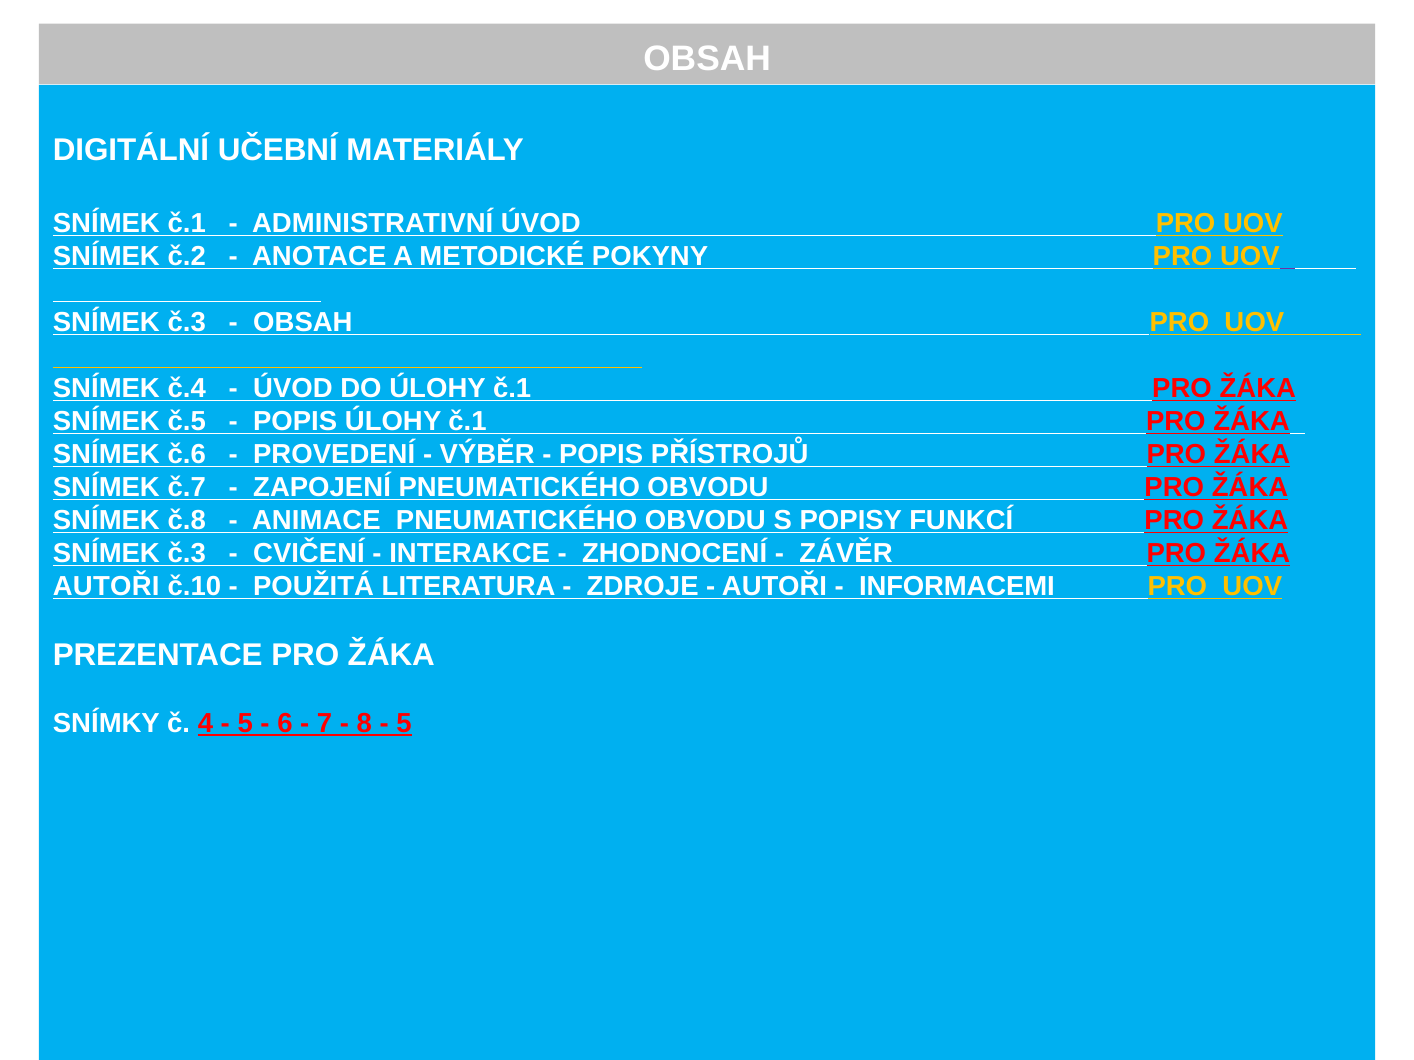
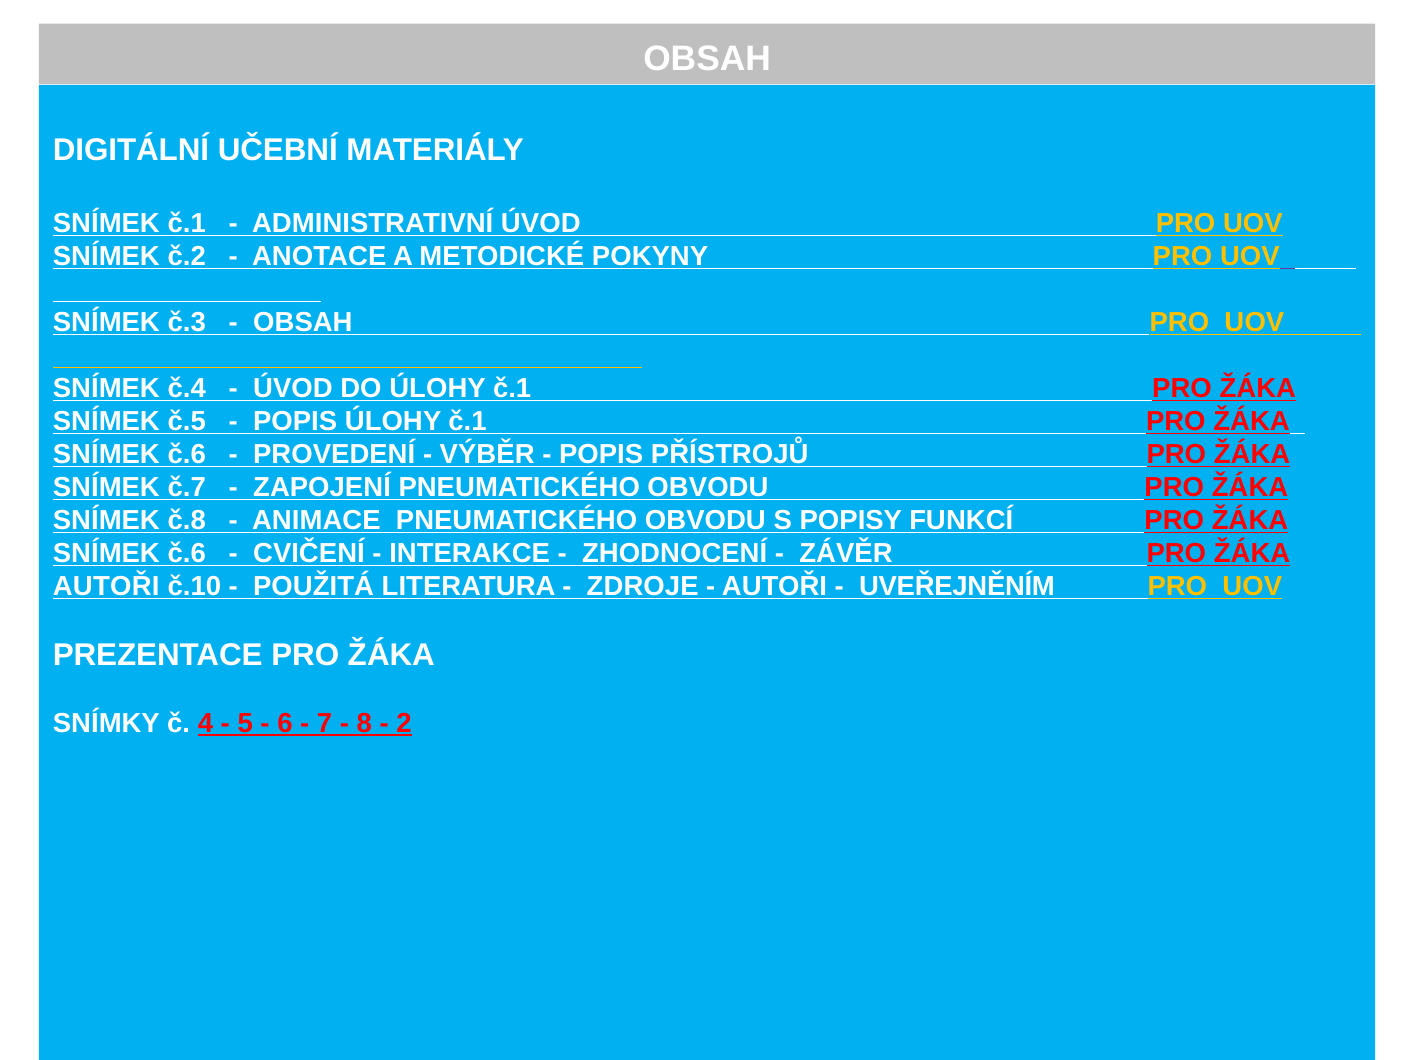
č.3 at (187, 554): č.3 -> č.6
INFORMACEMI: INFORMACEMI -> UVEŘEJNĚNÍM
5 at (404, 723): 5 -> 2
